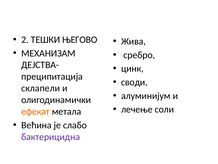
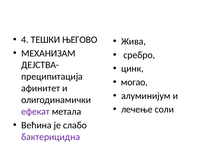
2: 2 -> 4
своди: своди -> могао
склапели: склапели -> афинитет
ефекат colour: orange -> purple
